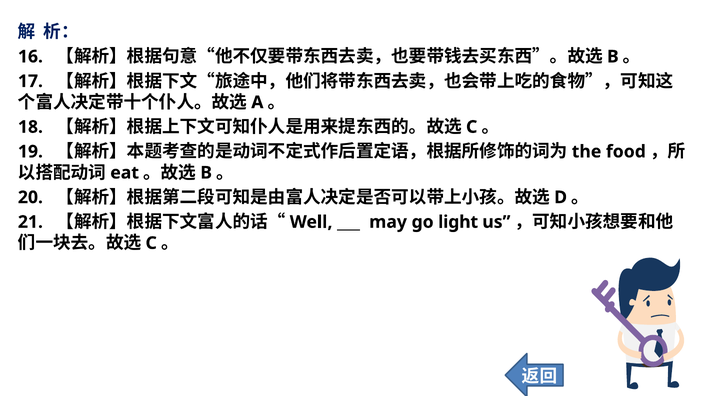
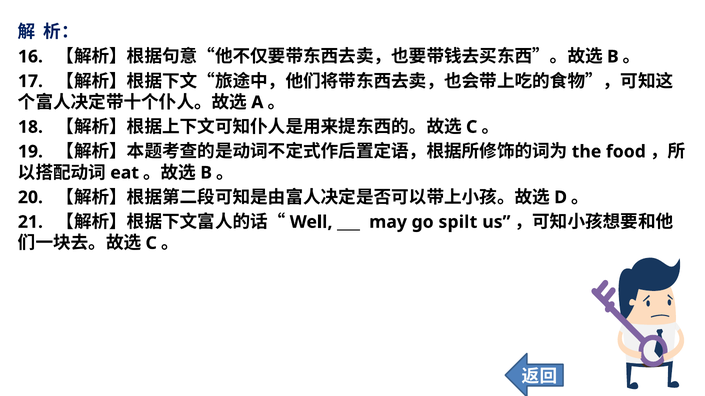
light: light -> spilt
